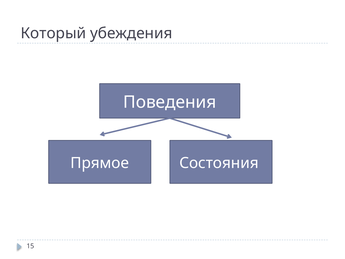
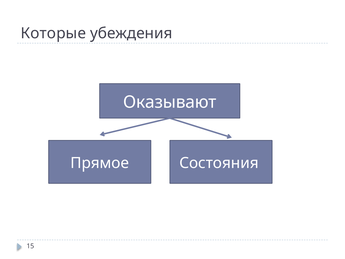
Который: Который -> Которые
Поведения: Поведения -> Оказывают
